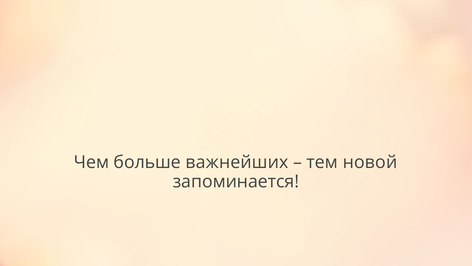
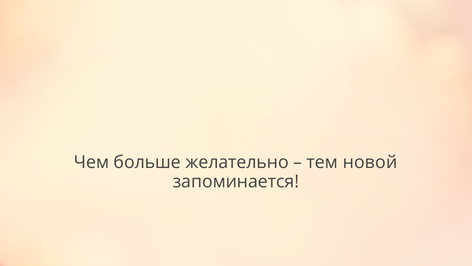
важнейших: важнейших -> желательно
